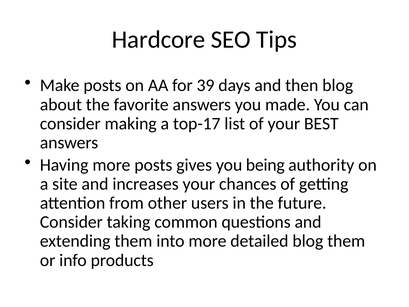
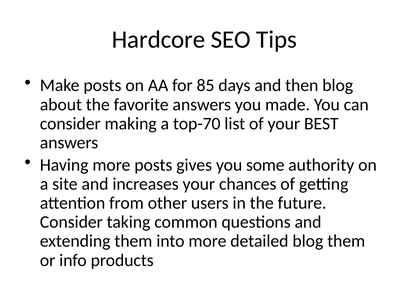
39: 39 -> 85
top-17: top-17 -> top-70
being: being -> some
